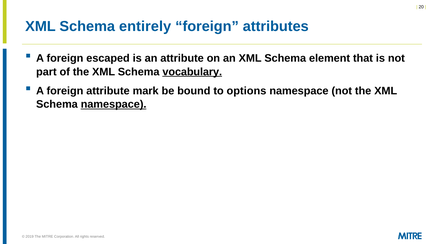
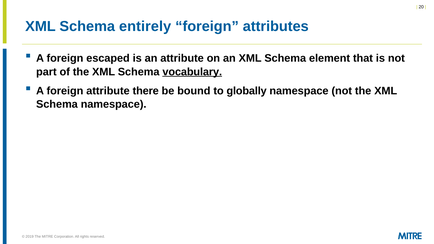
mark: mark -> there
options: options -> globally
namespace at (114, 104) underline: present -> none
